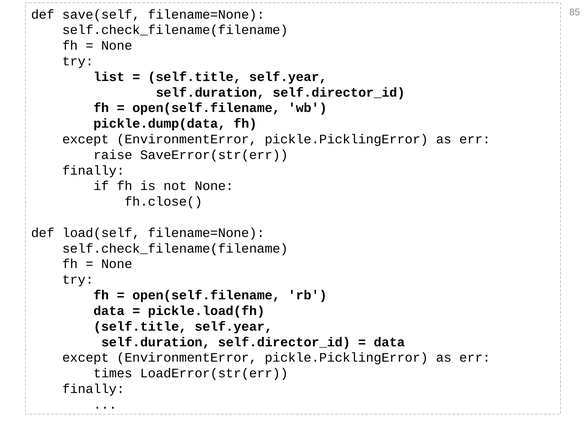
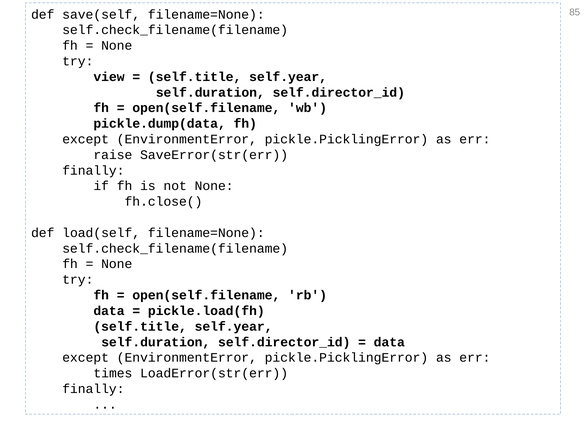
list: list -> view
